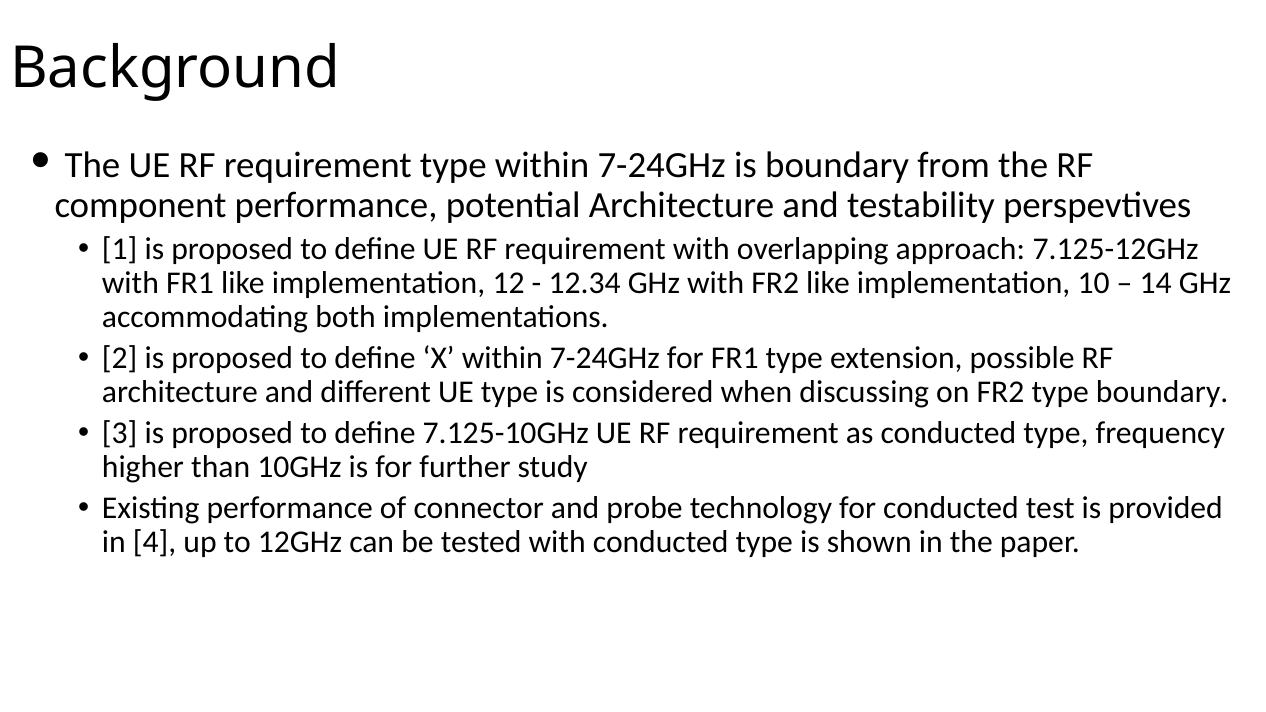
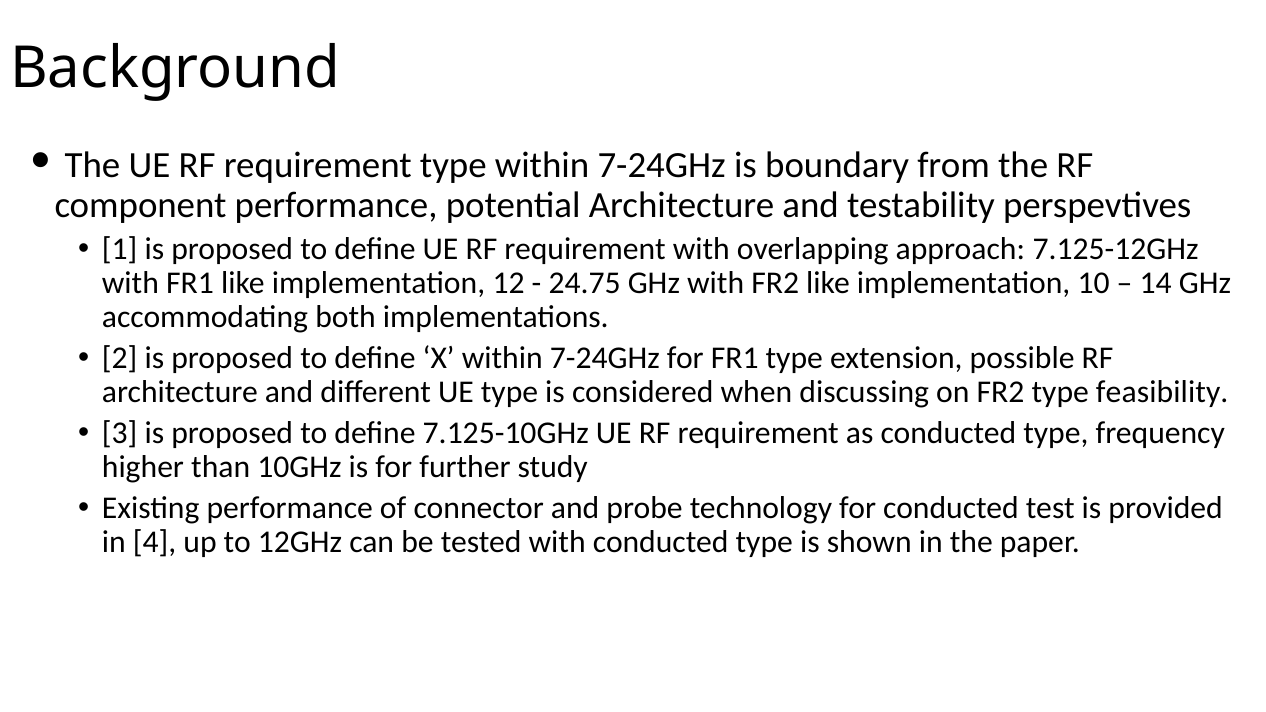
12.34: 12.34 -> 24.75
type boundary: boundary -> feasibility
